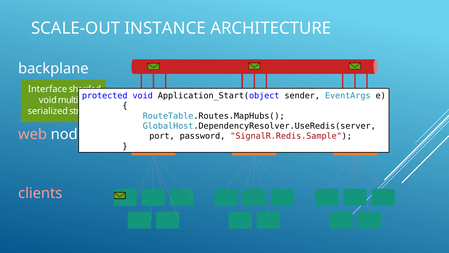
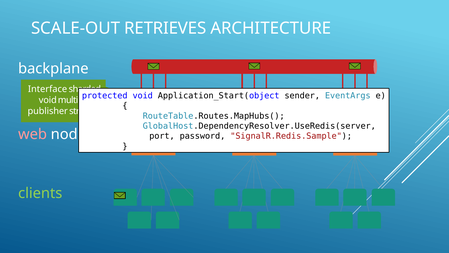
INSTANCE: INSTANCE -> RETRIEVES
serialized: serialized -> publisher
clients colour: pink -> light green
